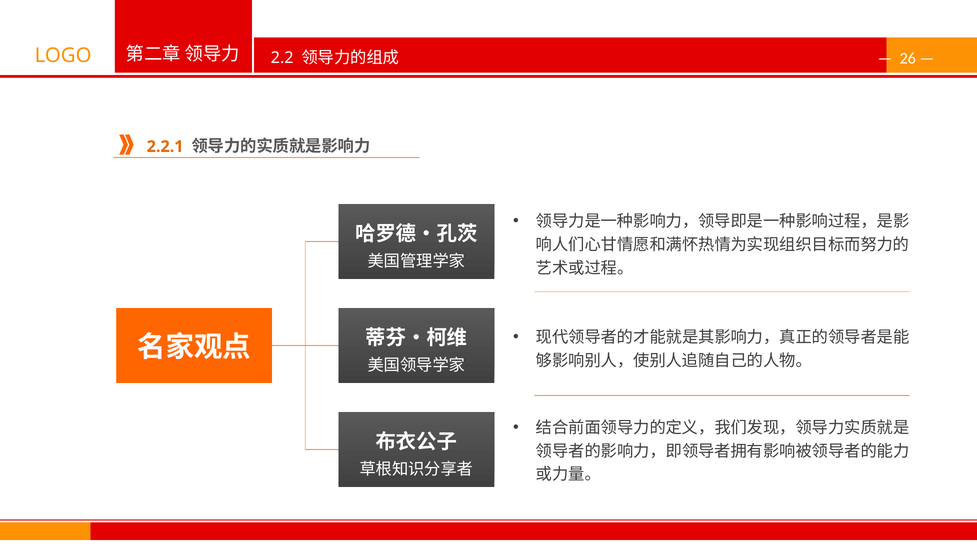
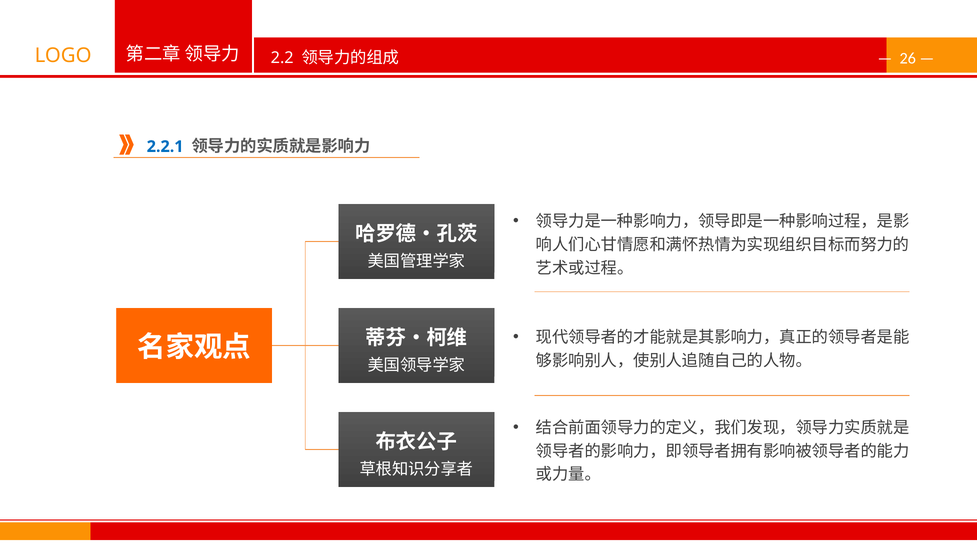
2.2.1 colour: orange -> blue
